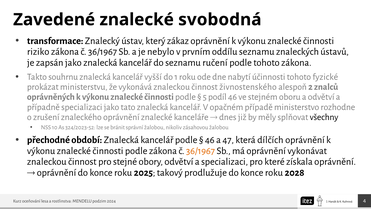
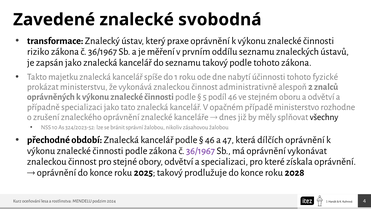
zákaz: zákaz -> praxe
nebylo: nebylo -> měření
seznamu ručení: ručení -> takový
souhrnu: souhrnu -> majetku
vyšší: vyšší -> spíše
živnostenského: živnostenského -> administrativně
36/1967 at (200, 151) colour: orange -> purple
